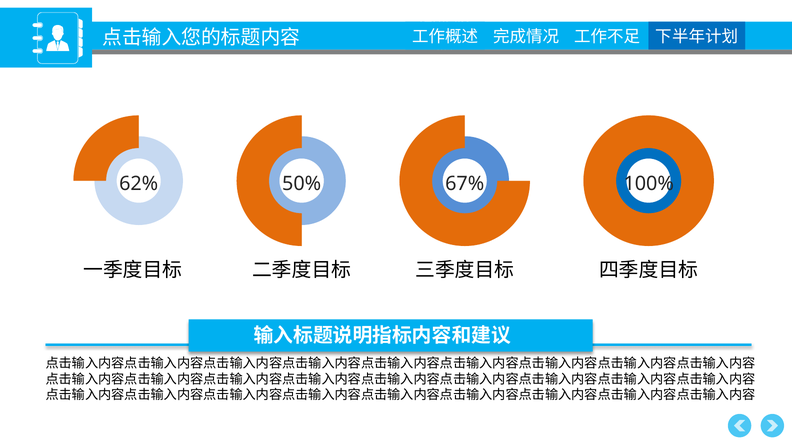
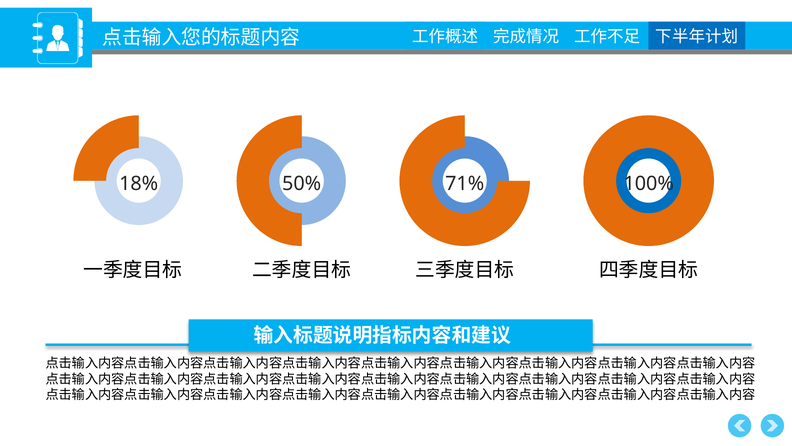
62%: 62% -> 18%
67%: 67% -> 71%
